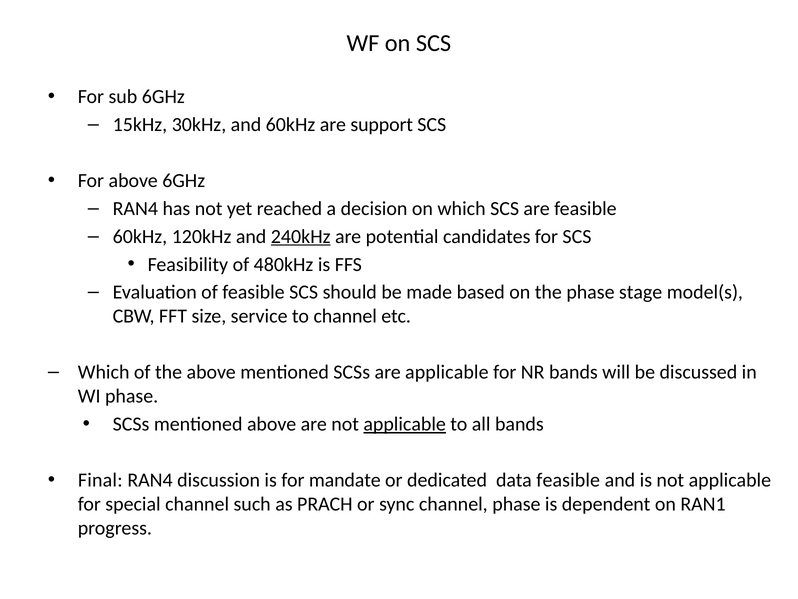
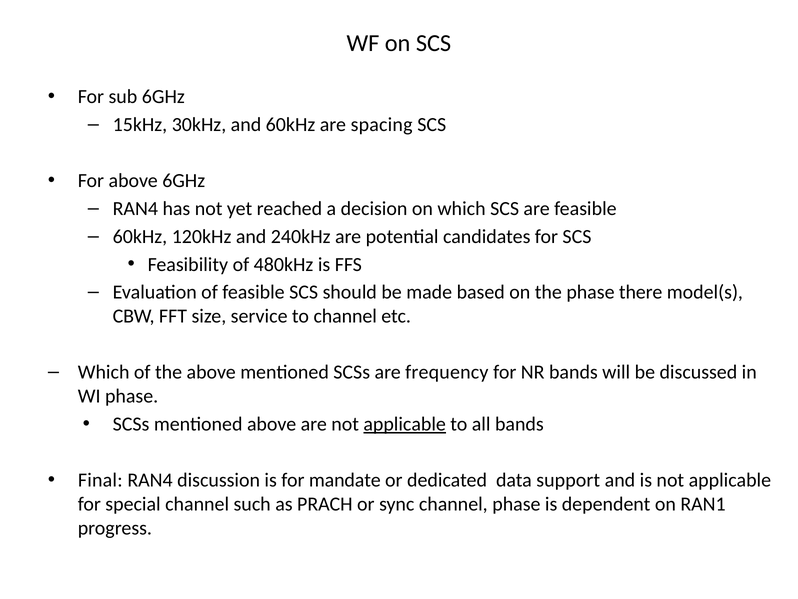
support: support -> spacing
240kHz underline: present -> none
stage: stage -> there
are applicable: applicable -> frequency
data feasible: feasible -> support
